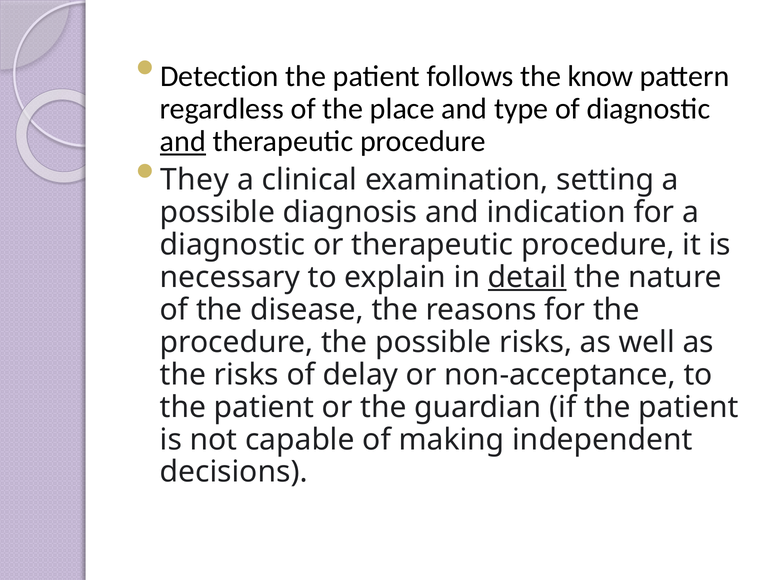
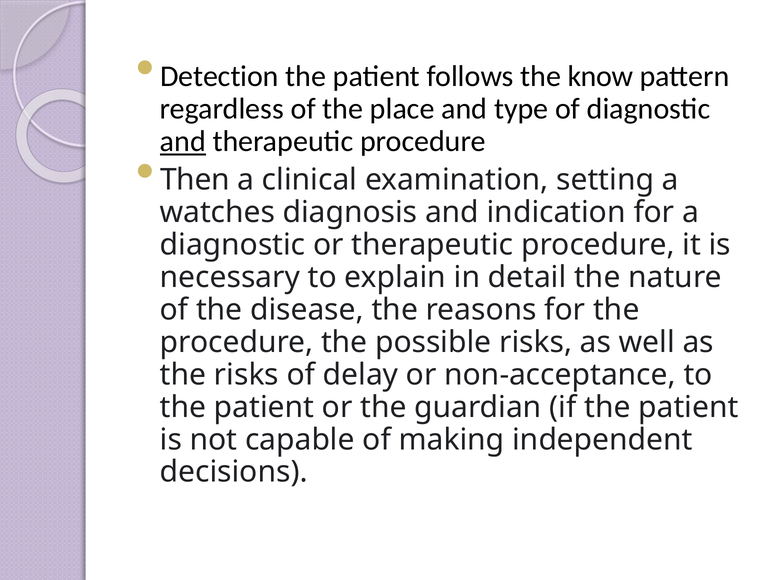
They: They -> Then
possible at (217, 212): possible -> watches
detail underline: present -> none
